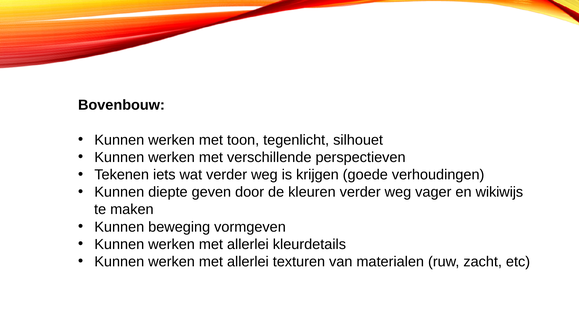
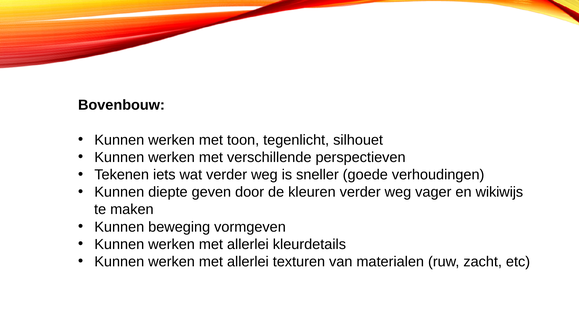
krijgen: krijgen -> sneller
